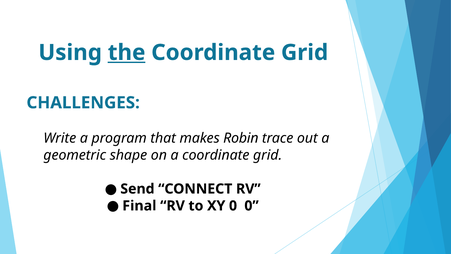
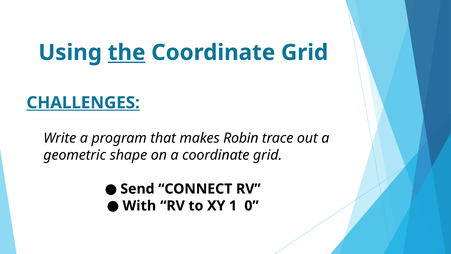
CHALLENGES underline: none -> present
Final: Final -> With
XY 0: 0 -> 1
